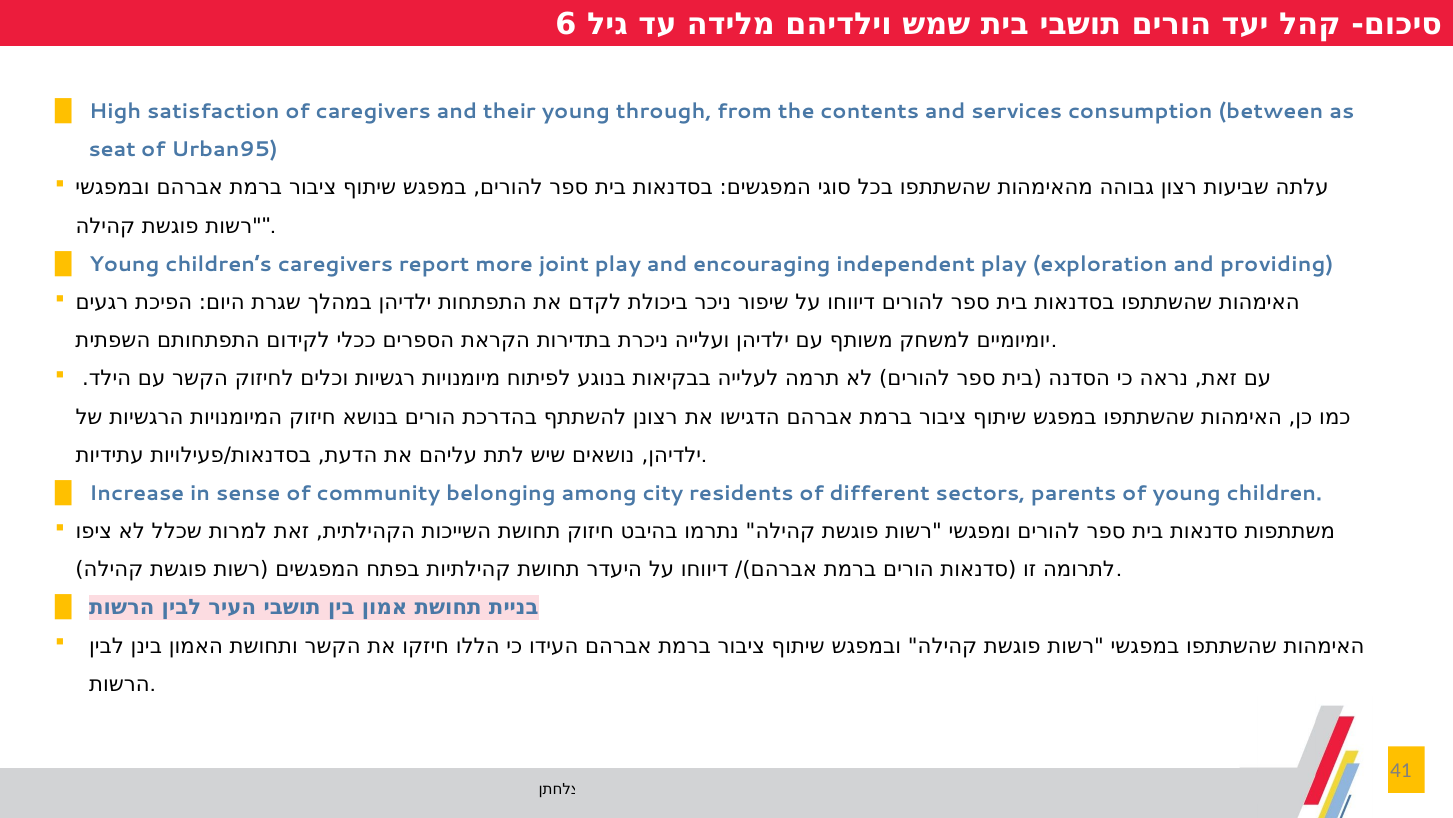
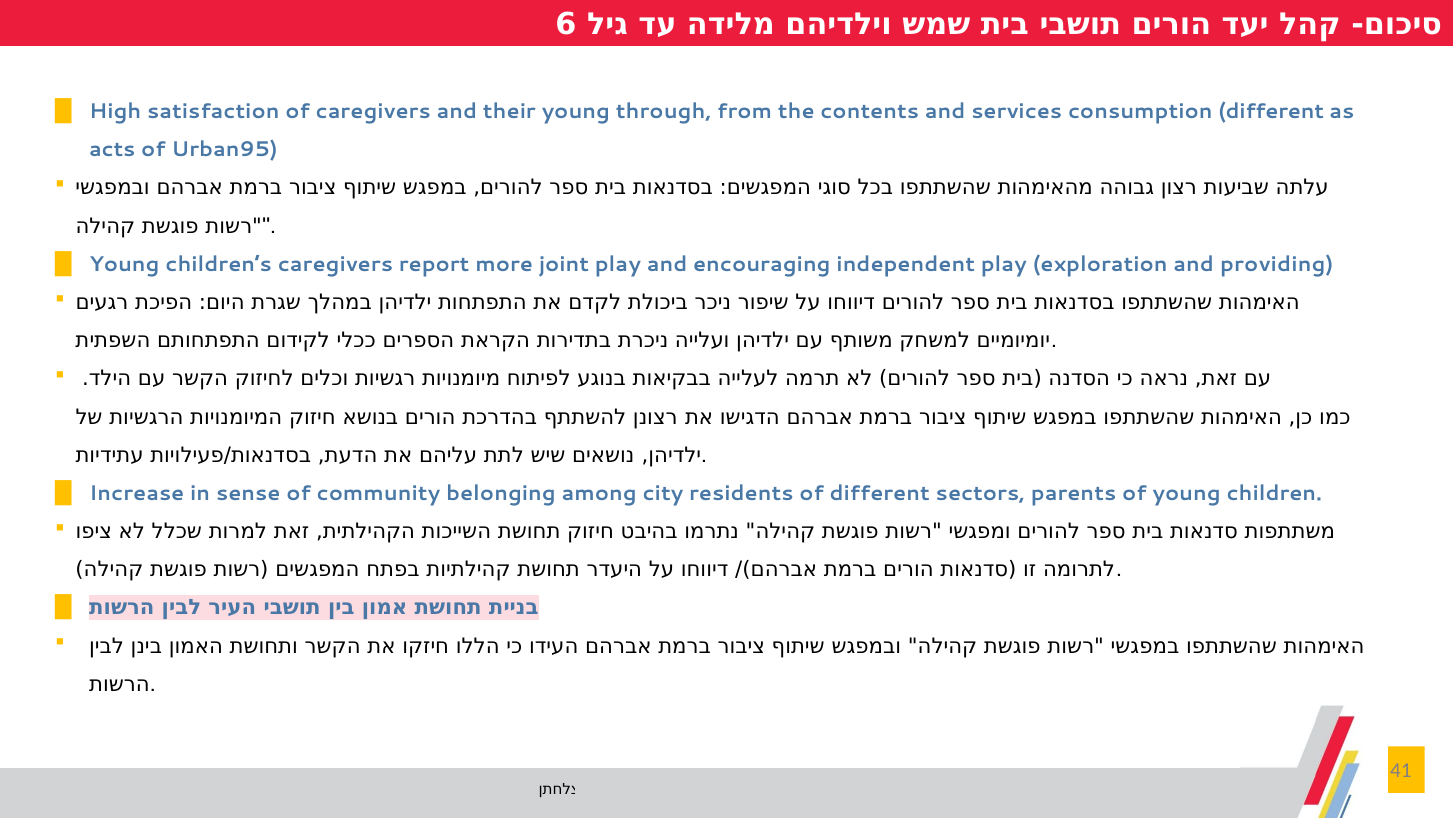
consumption between: between -> different
seat: seat -> acts
